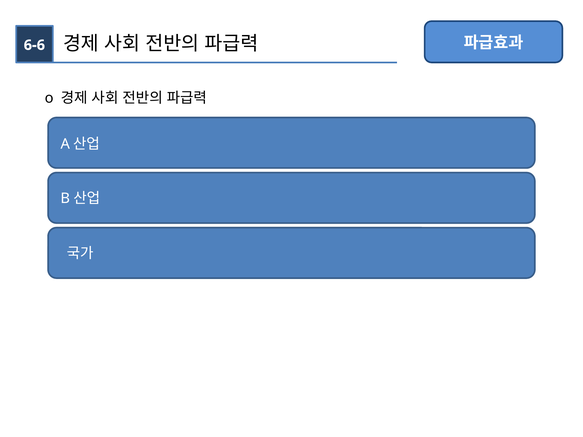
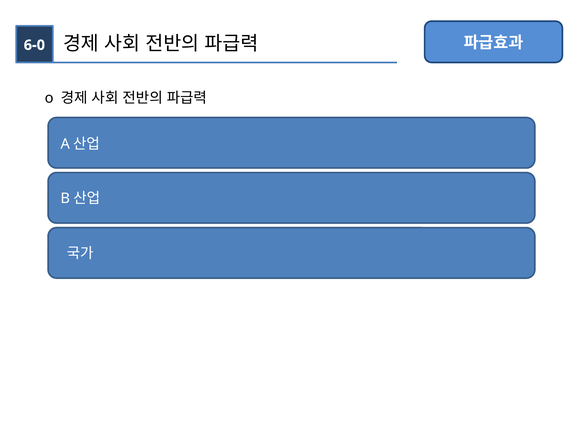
6-6: 6-6 -> 6-0
